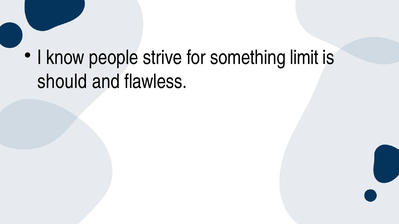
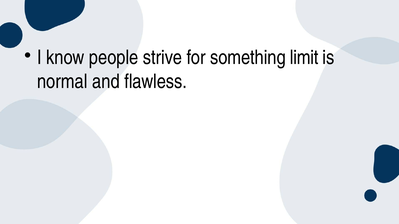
should: should -> normal
